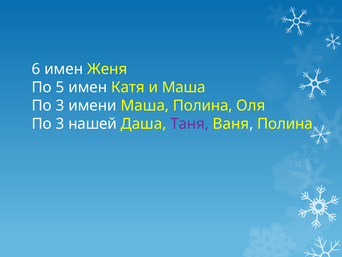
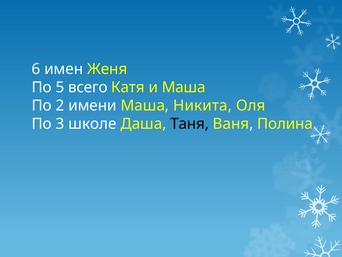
5 имен: имен -> всего
3 at (60, 105): 3 -> 2
Маша Полина: Полина -> Никита
нашей: нашей -> школе
Таня colour: purple -> black
